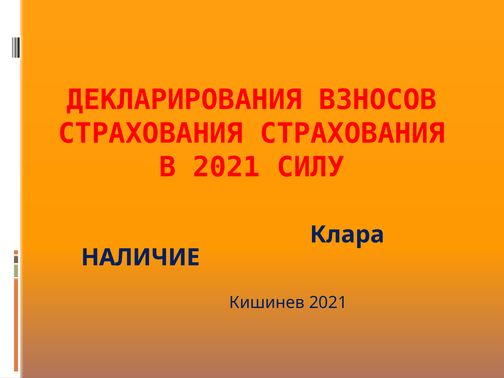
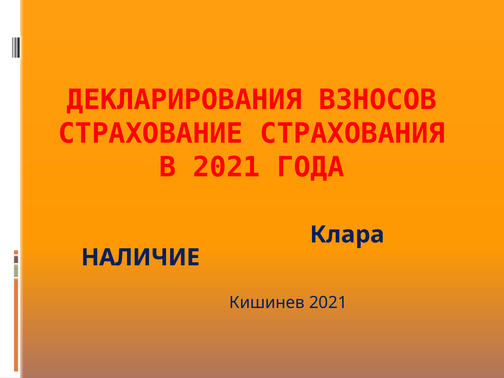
СТРАХОВАНИЯ at (151, 134): СТРАХОВАНИЯ -> СТРАХОВАНИЕ
СИЛУ: СИЛУ -> ГОДА
